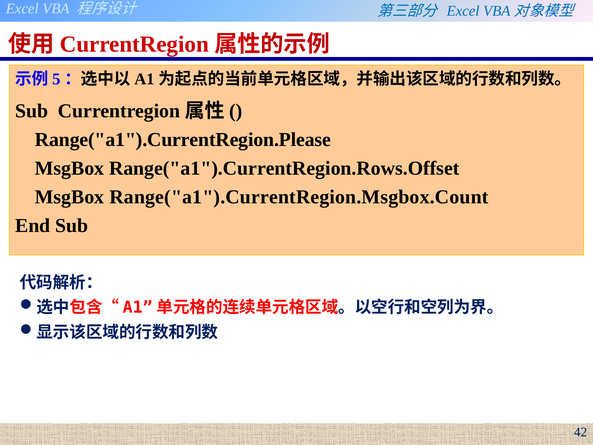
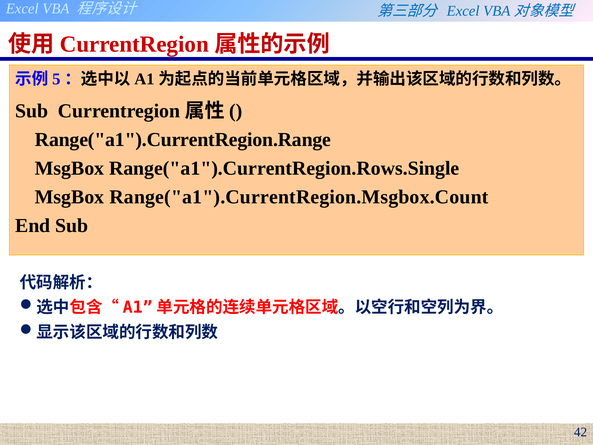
Range("a1").CurrentRegion.Please: Range("a1").CurrentRegion.Please -> Range("a1").CurrentRegion.Range
Range("a1").CurrentRegion.Rows.Offset: Range("a1").CurrentRegion.Rows.Offset -> Range("a1").CurrentRegion.Rows.Single
